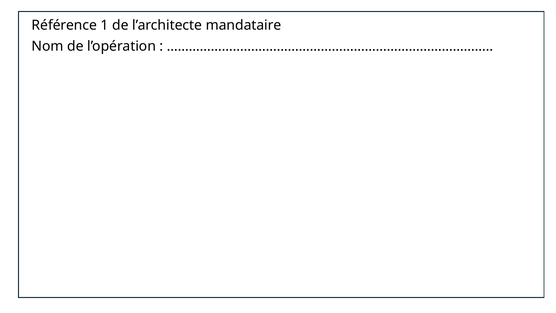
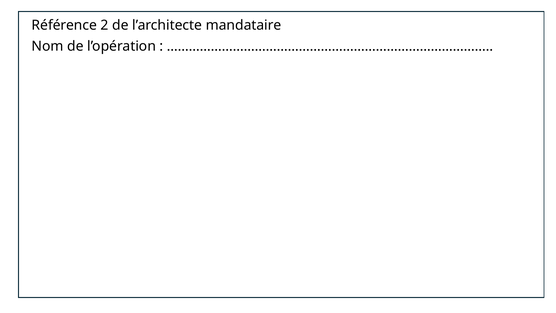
1: 1 -> 2
